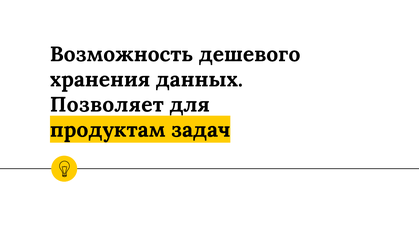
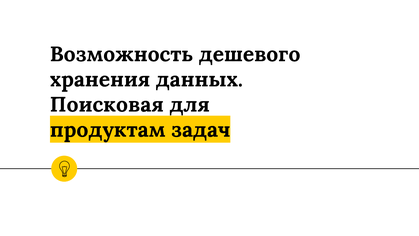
Позволяет: Позволяет -> Поисковая
